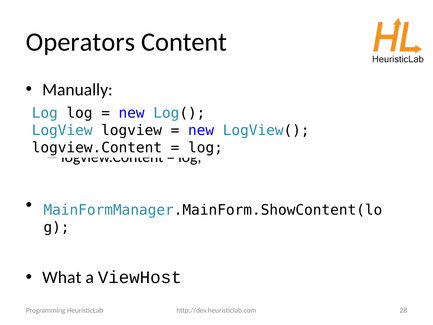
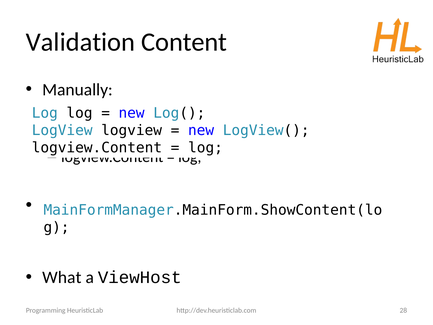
Operators: Operators -> Validation
